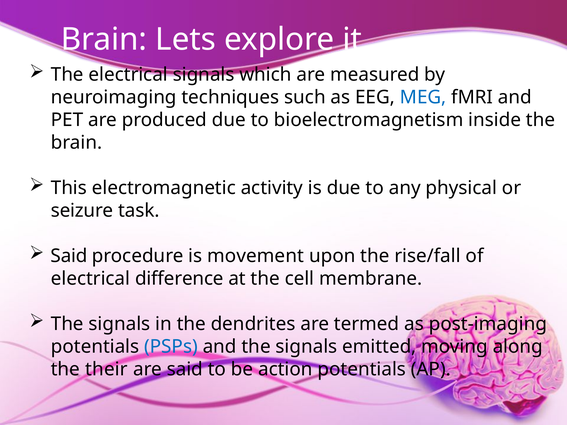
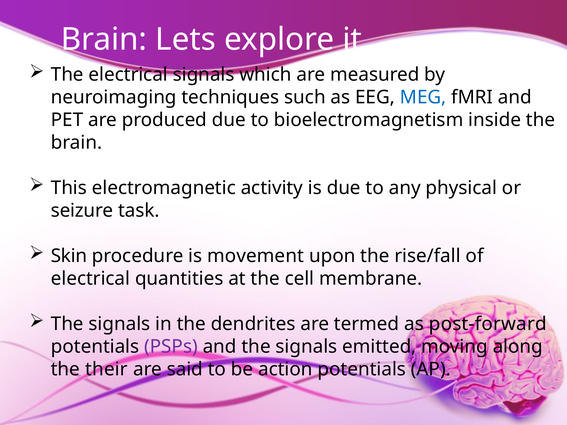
Said at (69, 256): Said -> Skin
difference: difference -> quantities
post-imaging: post-imaging -> post-forward
PSPs colour: blue -> purple
